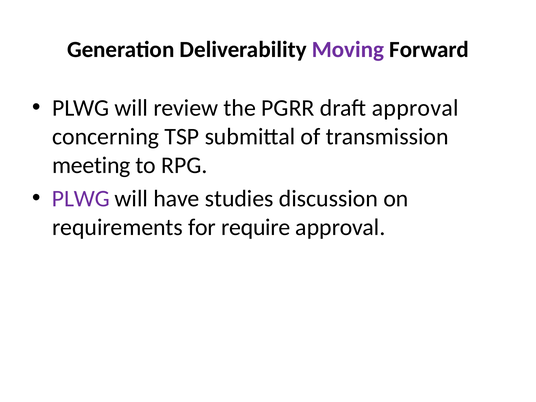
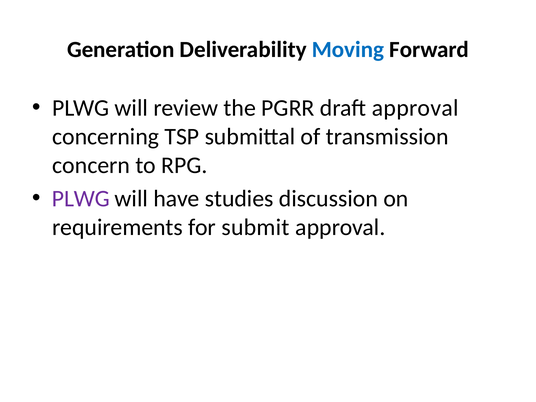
Moving colour: purple -> blue
meeting: meeting -> concern
require: require -> submit
